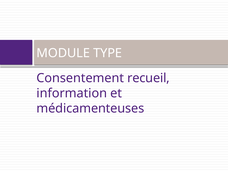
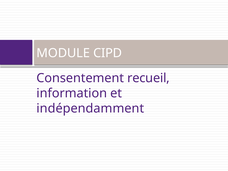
TYPE: TYPE -> CIPD
médicamenteuses: médicamenteuses -> indépendamment
